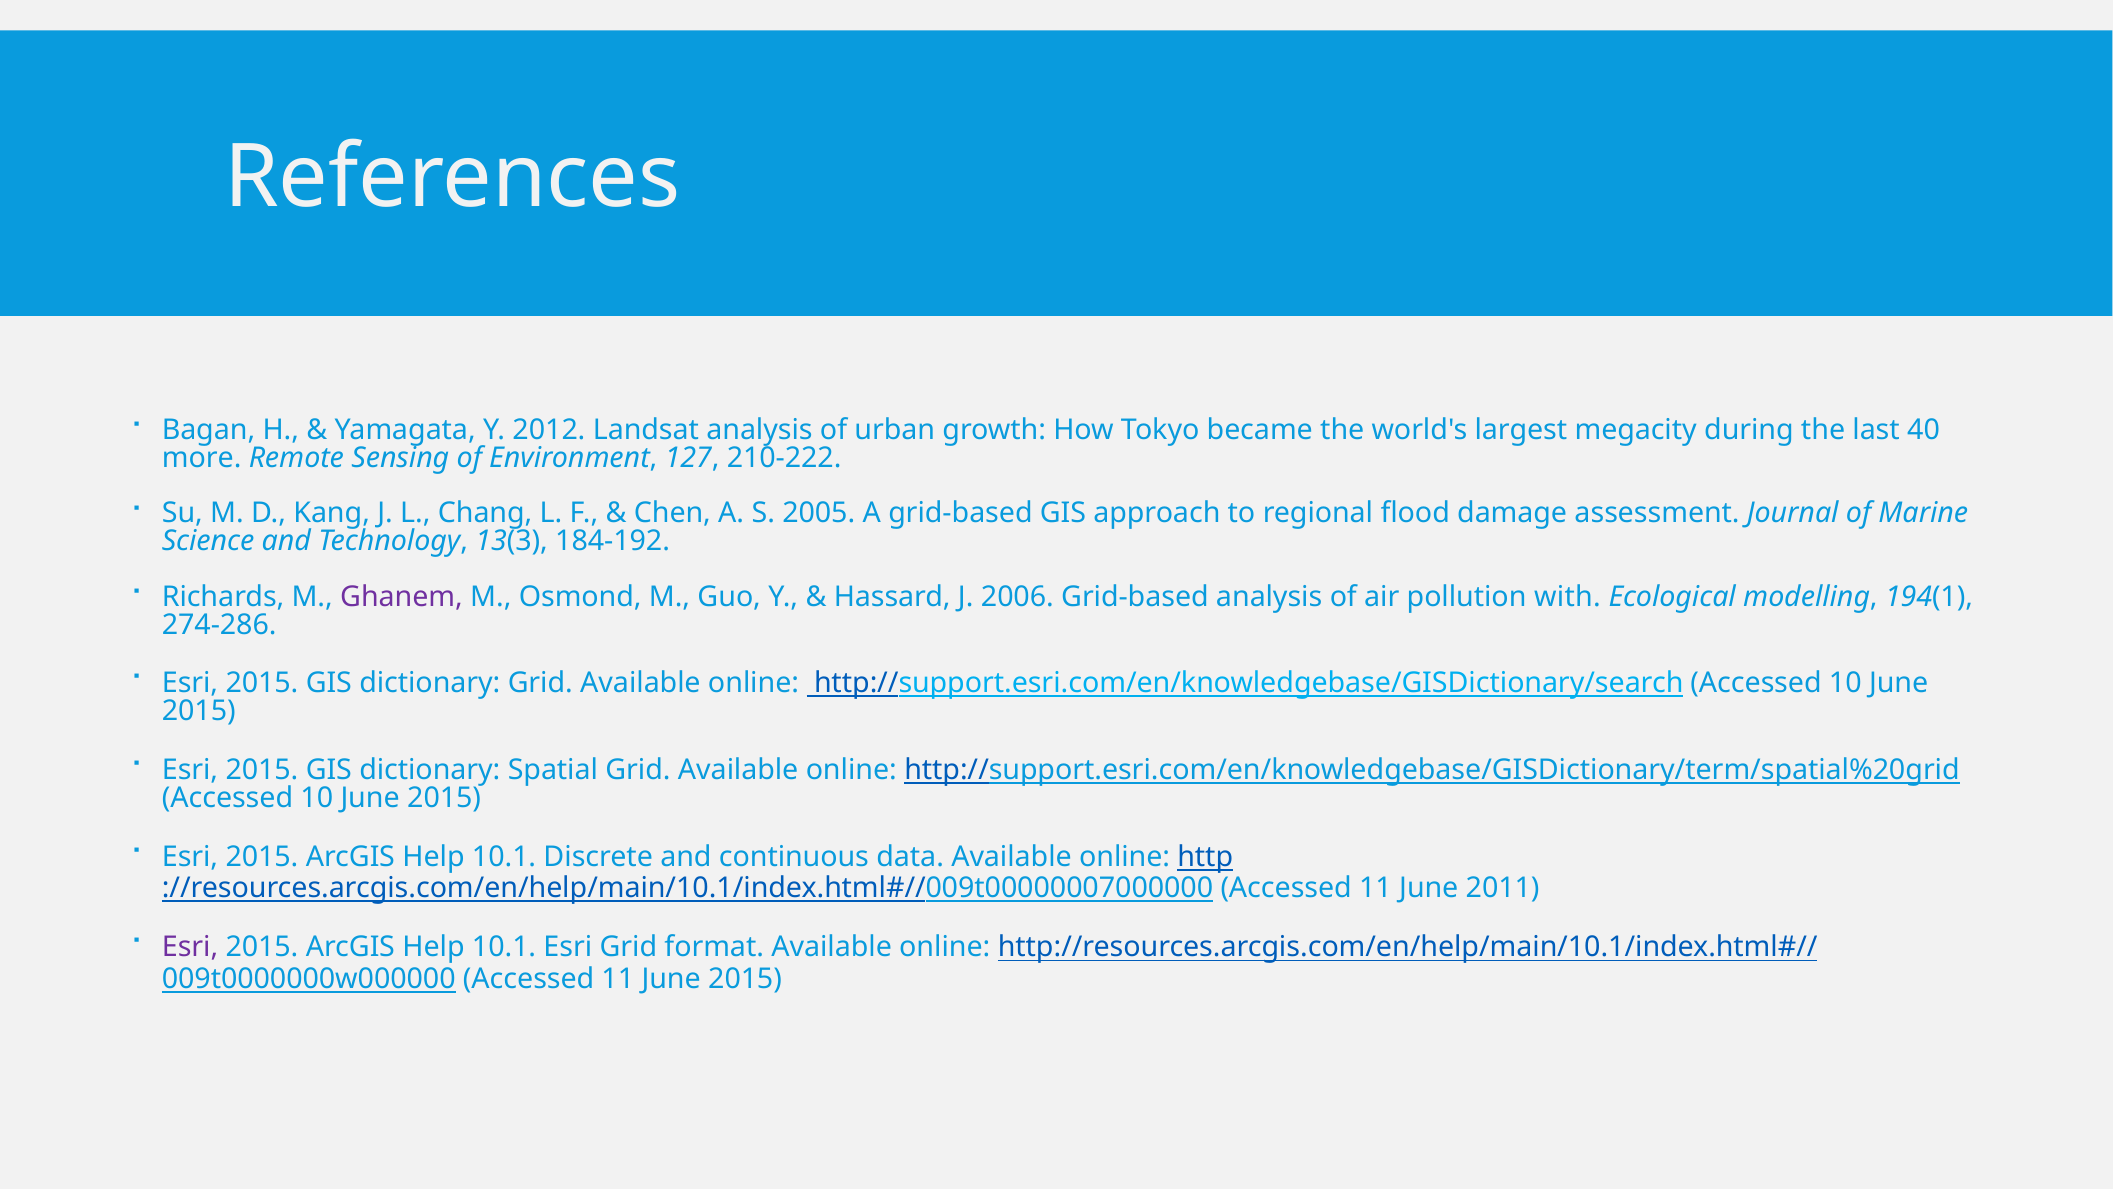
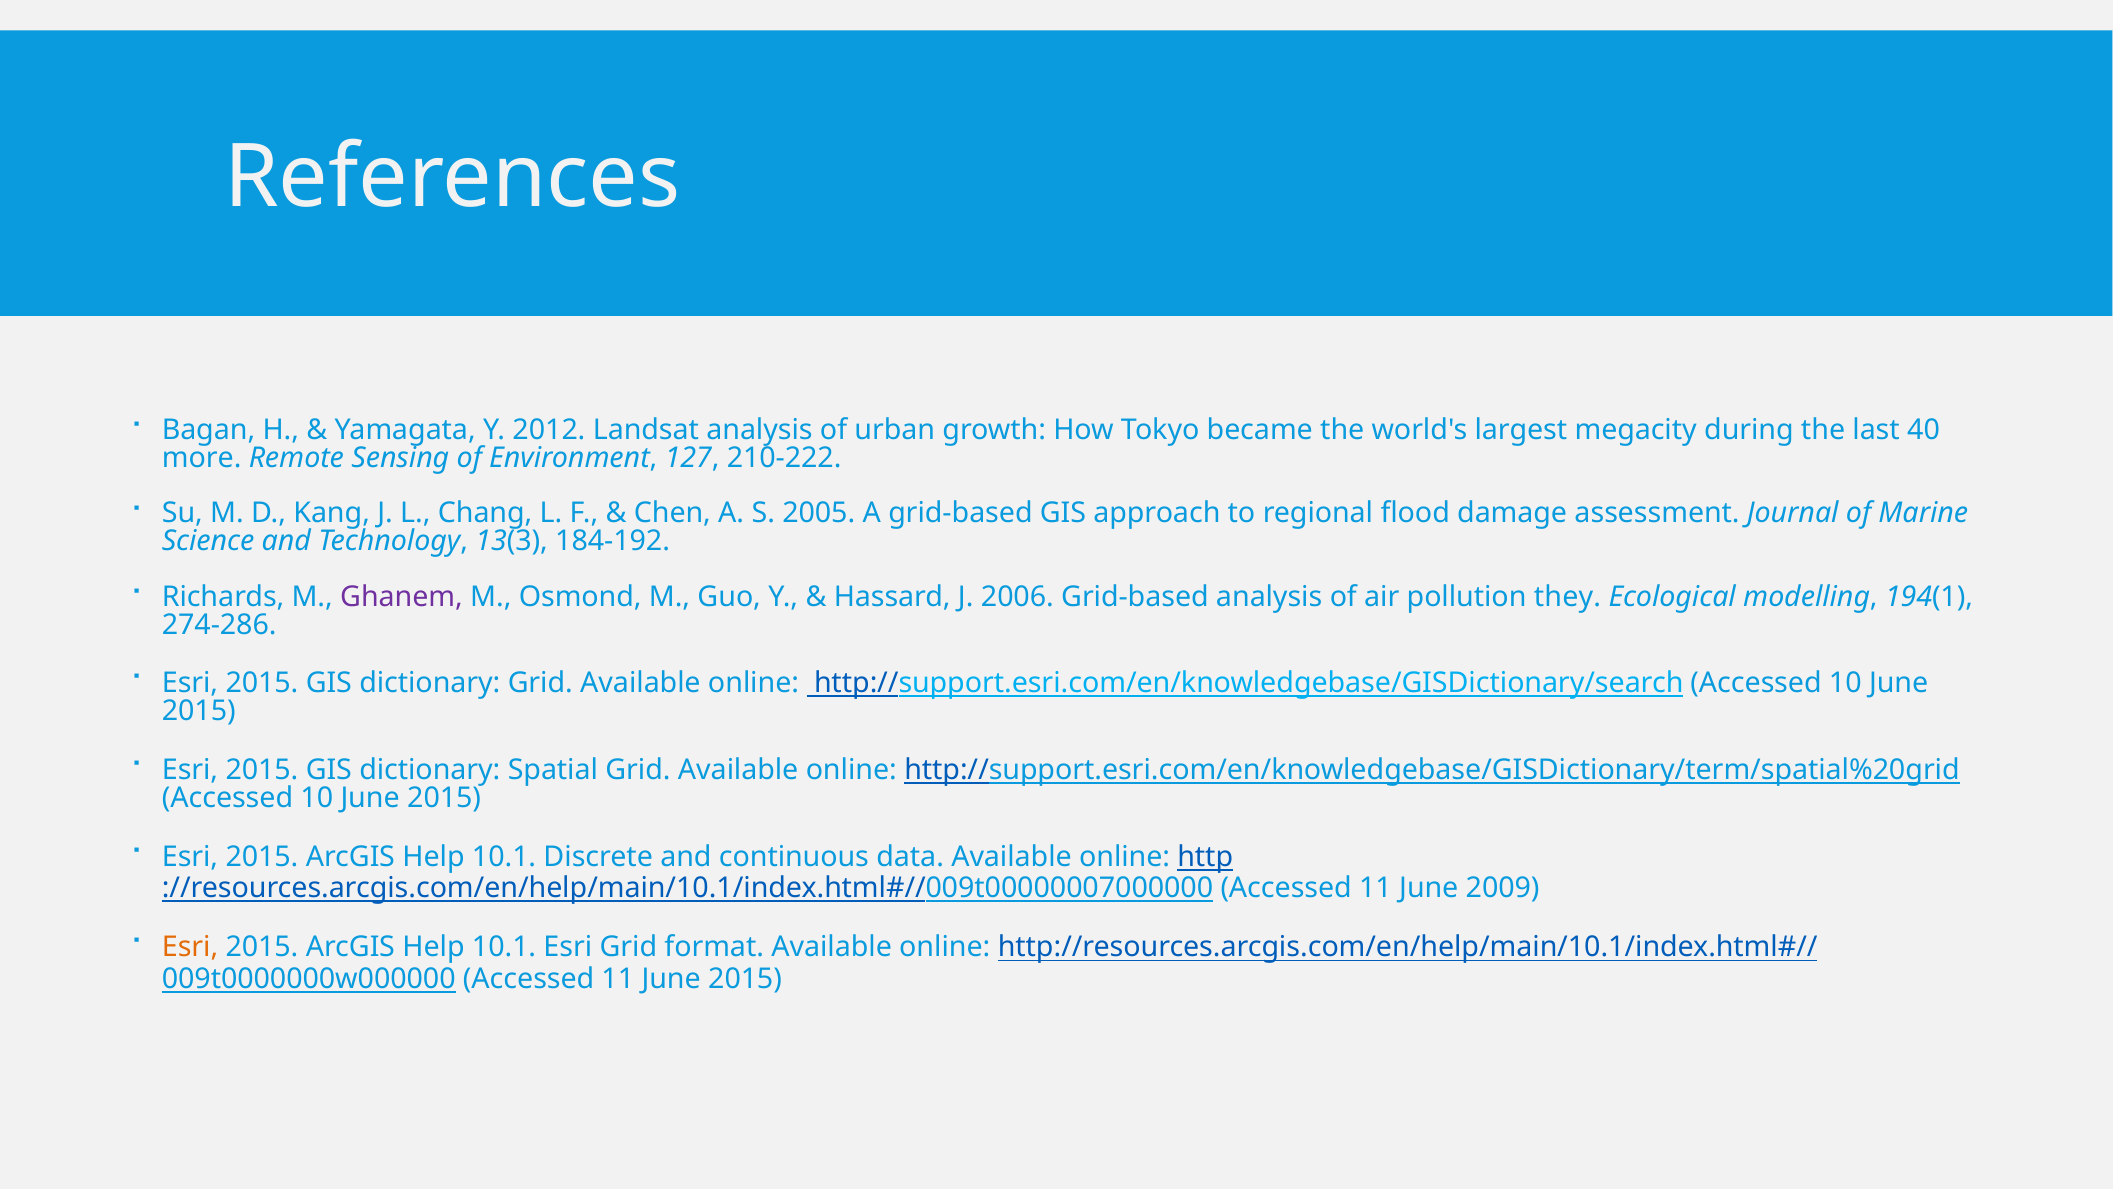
with: with -> they
2011: 2011 -> 2009
Esri at (190, 947) colour: purple -> orange
